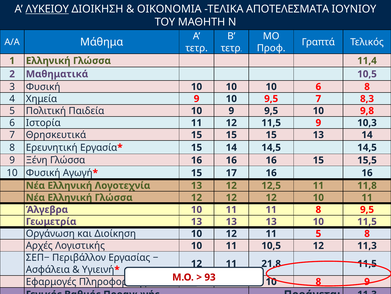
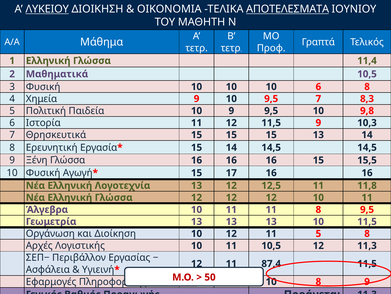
ΑΠΟΤΕΛΕΣΜΑΤΑ underline: none -> present
21,8: 21,8 -> 87,4
93: 93 -> 50
